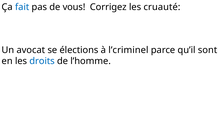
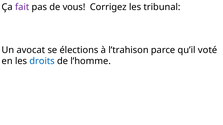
fait colour: blue -> purple
cruauté: cruauté -> tribunal
l’criminel: l’criminel -> l’trahison
sont: sont -> voté
